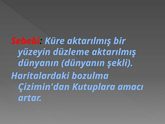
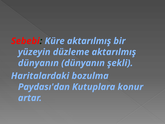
Çizimin'dan: Çizimin'dan -> Paydası'dan
amacı: amacı -> konur
